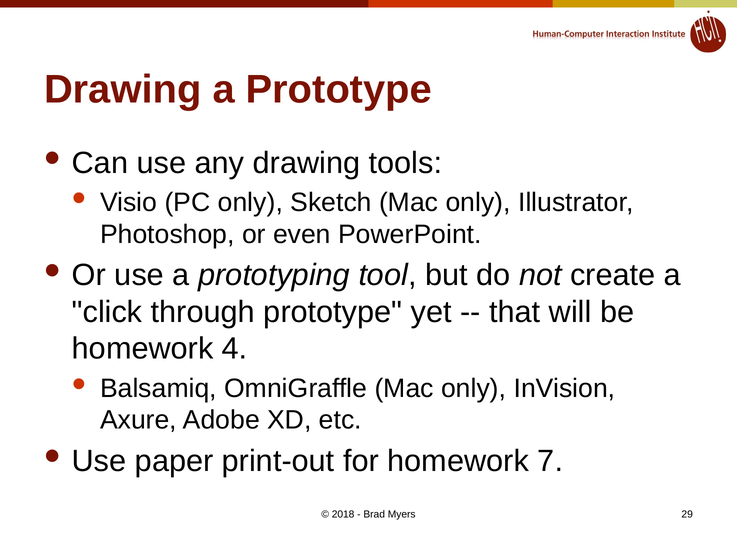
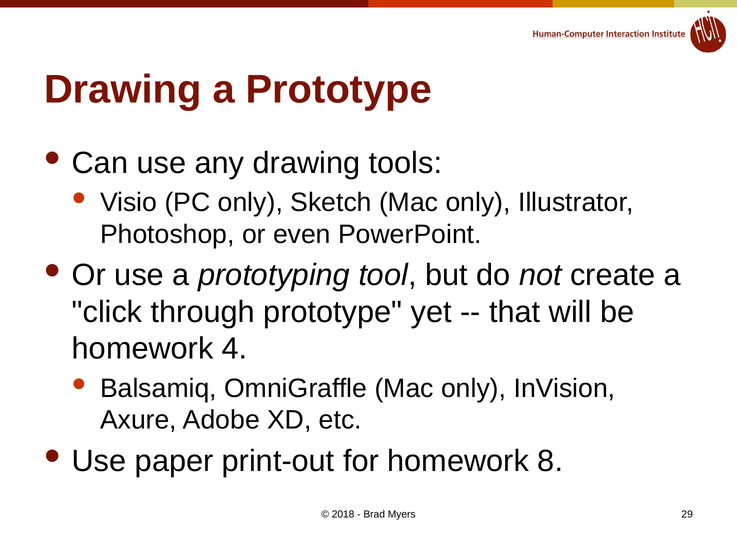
7: 7 -> 8
